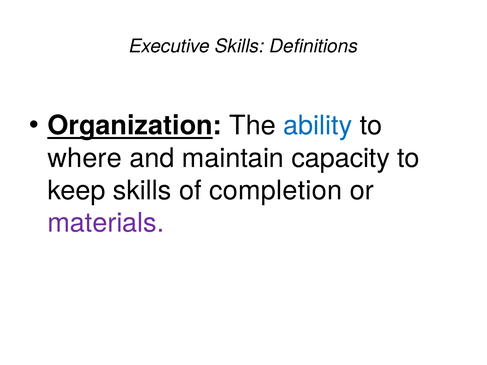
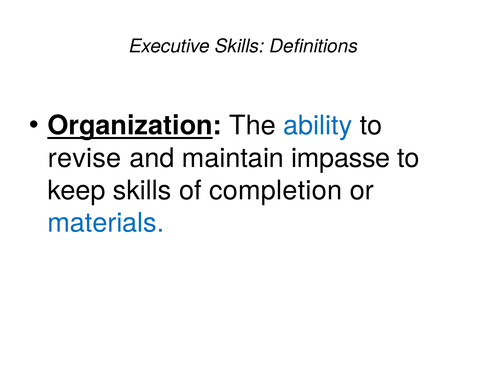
where: where -> revise
capacity: capacity -> impasse
materials colour: purple -> blue
